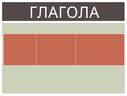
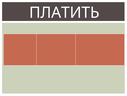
ГЛАГОЛА: ГЛАГОЛА -> ПЛАТИТЬ
